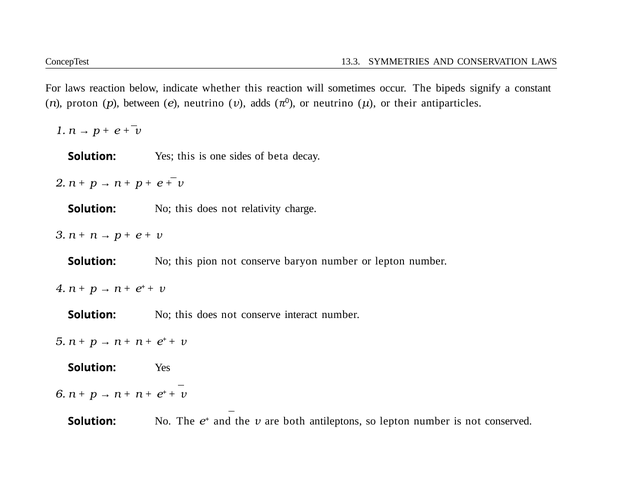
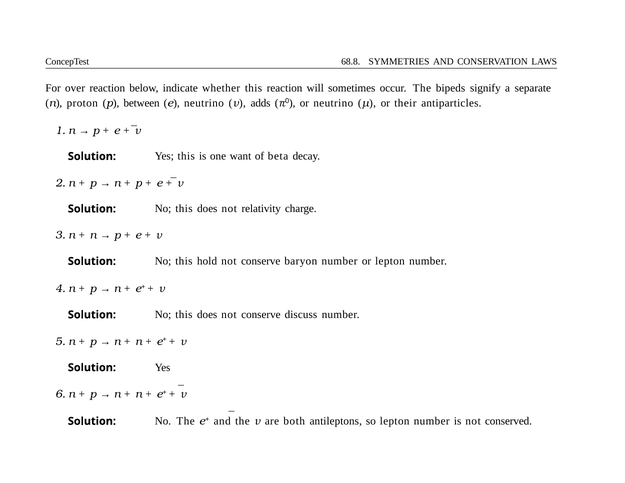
13.3: 13.3 -> 68.8
For laws: laws -> over
constant: constant -> separate
sides: sides -> want
pion: pion -> hold
interact: interact -> discuss
